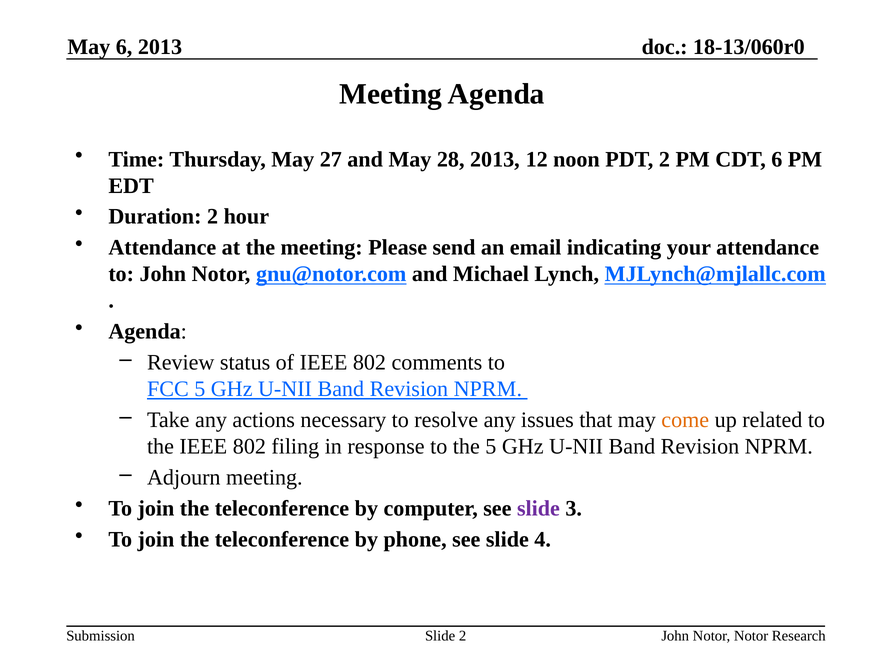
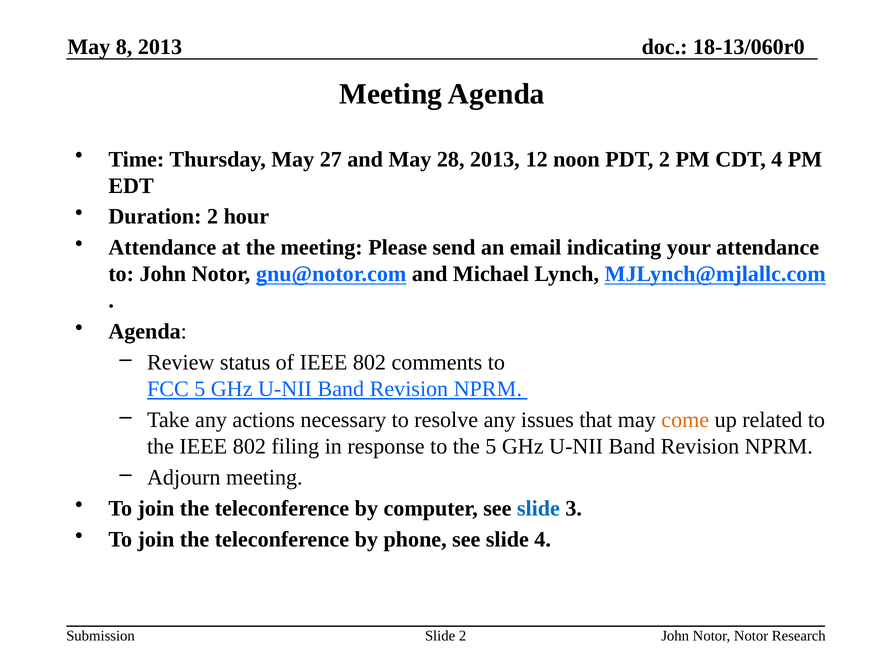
May 6: 6 -> 8
CDT 6: 6 -> 4
slide at (538, 508) colour: purple -> blue
